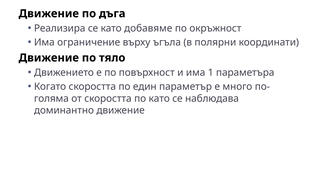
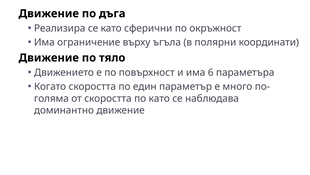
добавяме: добавяме -> сферични
1: 1 -> 6
